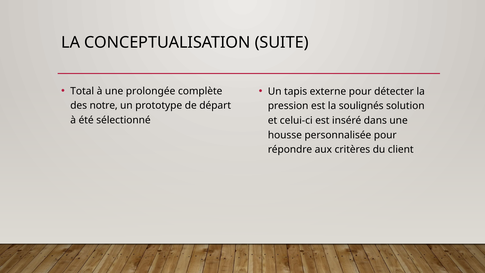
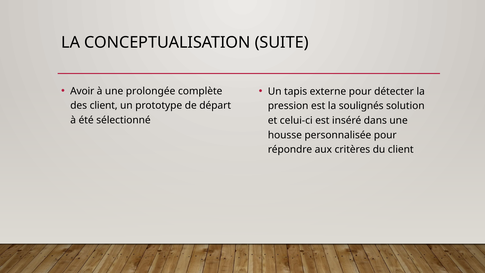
Total: Total -> Avoir
des notre: notre -> client
